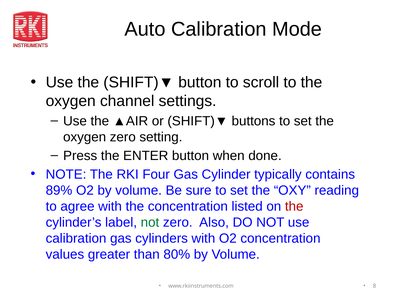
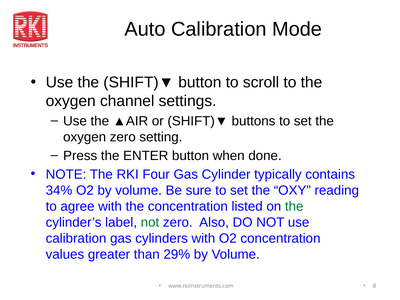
89%: 89% -> 34%
the at (294, 206) colour: red -> green
80%: 80% -> 29%
